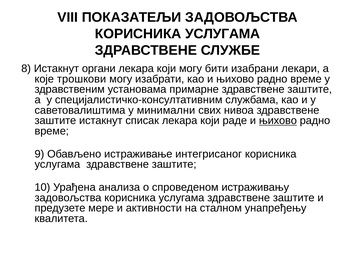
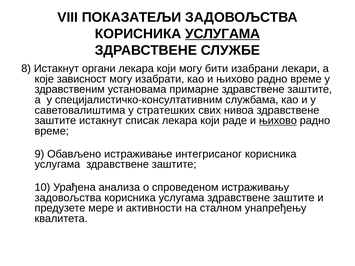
УСЛУГАМА at (223, 34) underline: none -> present
трошкови: трошкови -> зависност
минимални: минимални -> стратешких
